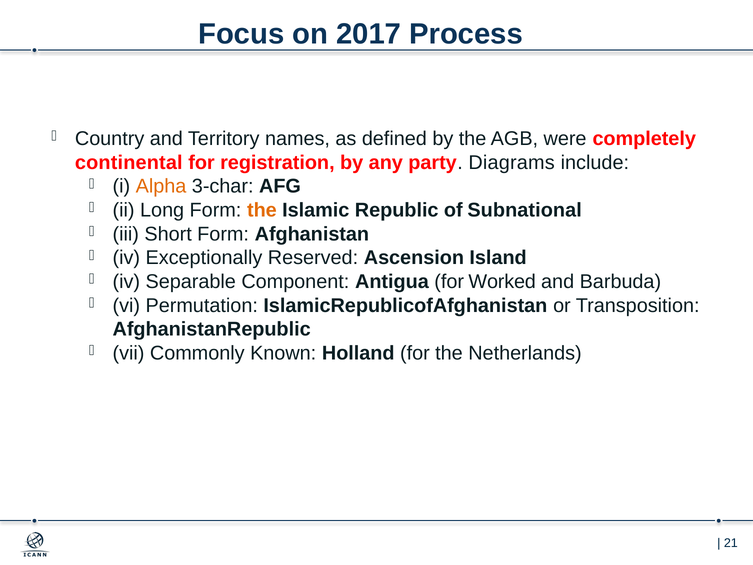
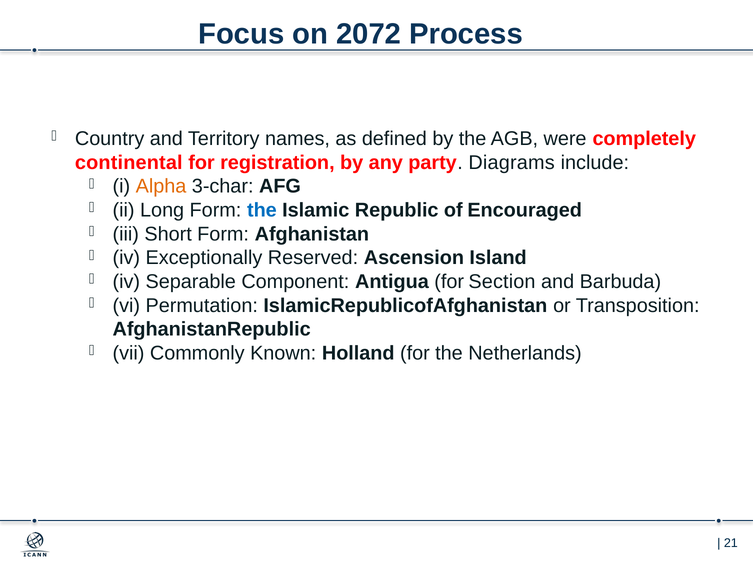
2017: 2017 -> 2072
the at (262, 210) colour: orange -> blue
Subnational: Subnational -> Encouraged
Worked: Worked -> Section
